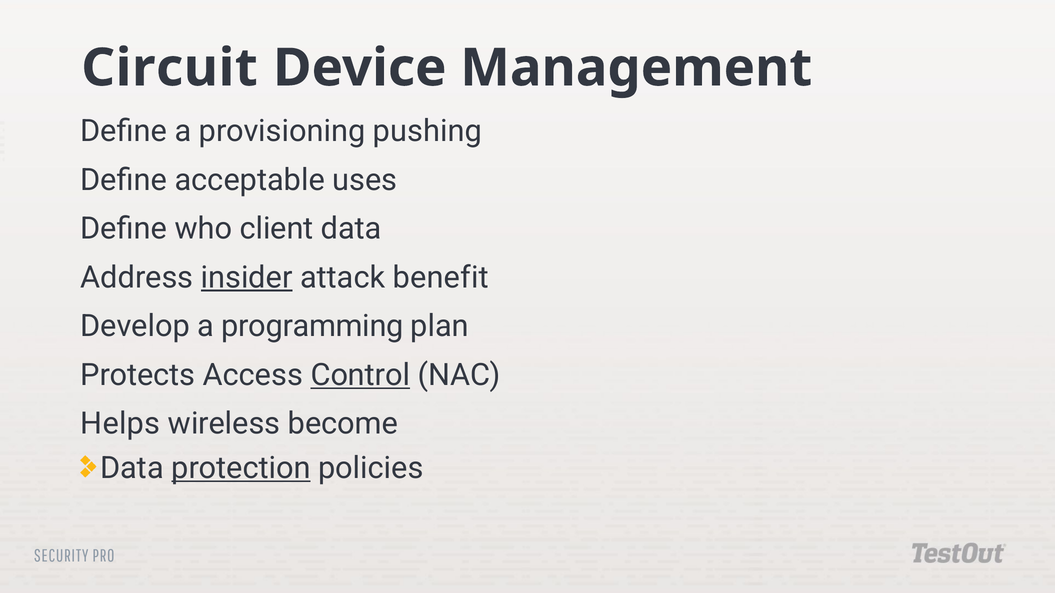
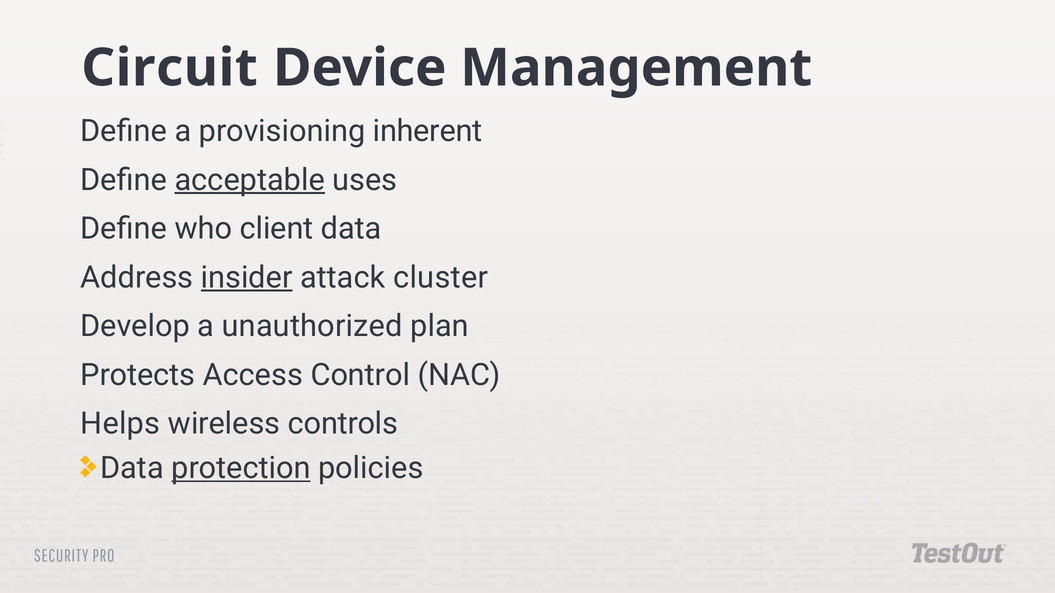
pushing: pushing -> inherent
acceptable underline: none -> present
benefit: benefit -> cluster
programming: programming -> unauthorized
Control underline: present -> none
become: become -> controls
